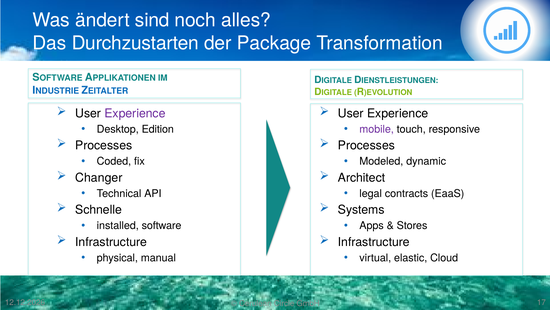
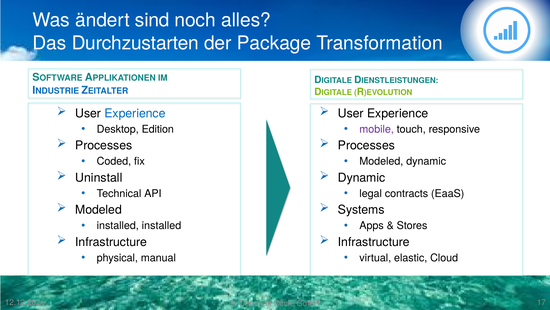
Experience at (135, 113) colour: purple -> blue
Changer: Changer -> Uninstall
Architect at (362, 177): Architect -> Dynamic
Schnelle at (99, 210): Schnelle -> Modeled
installed software: software -> installed
